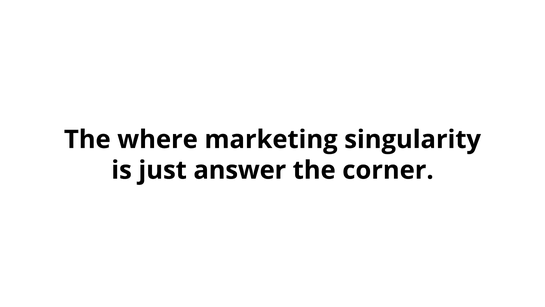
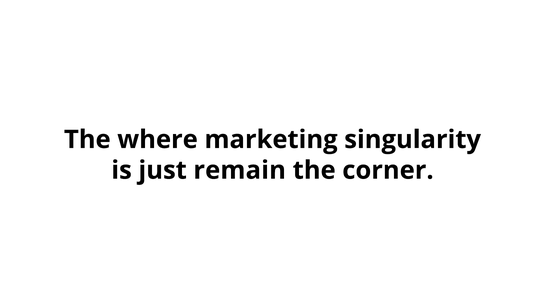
answer: answer -> remain
